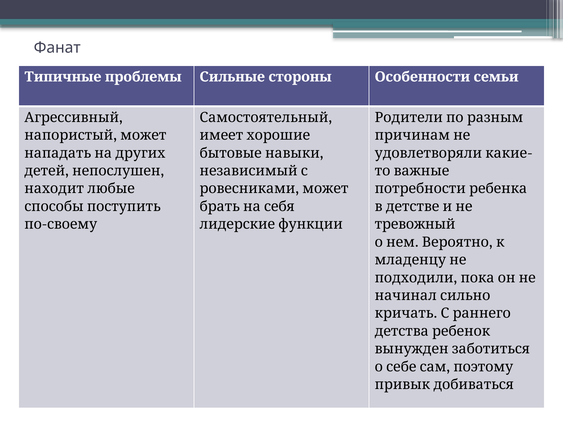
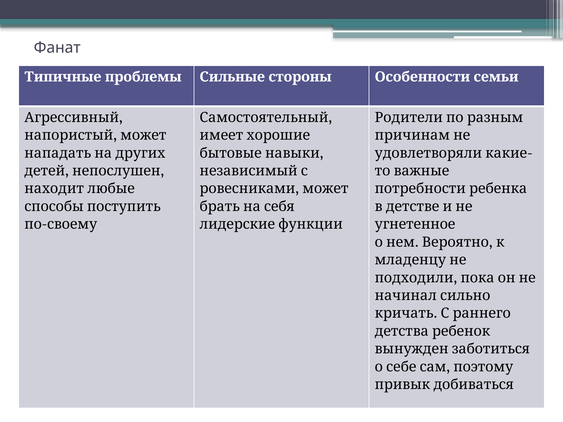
тревожный: тревожный -> угнетенное
